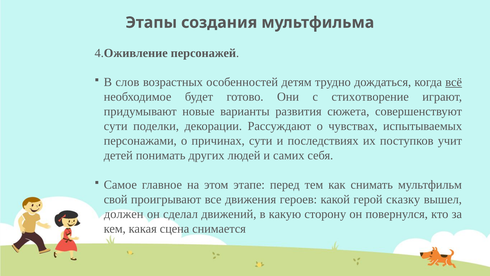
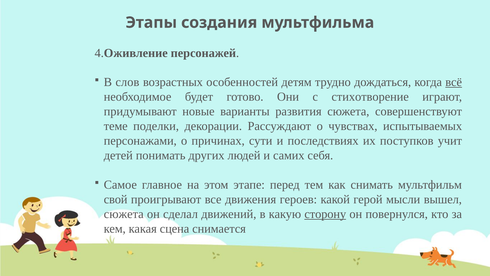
сути at (116, 126): сути -> теме
сказку: сказку -> мысли
должен at (124, 214): должен -> сюжета
сторону underline: none -> present
